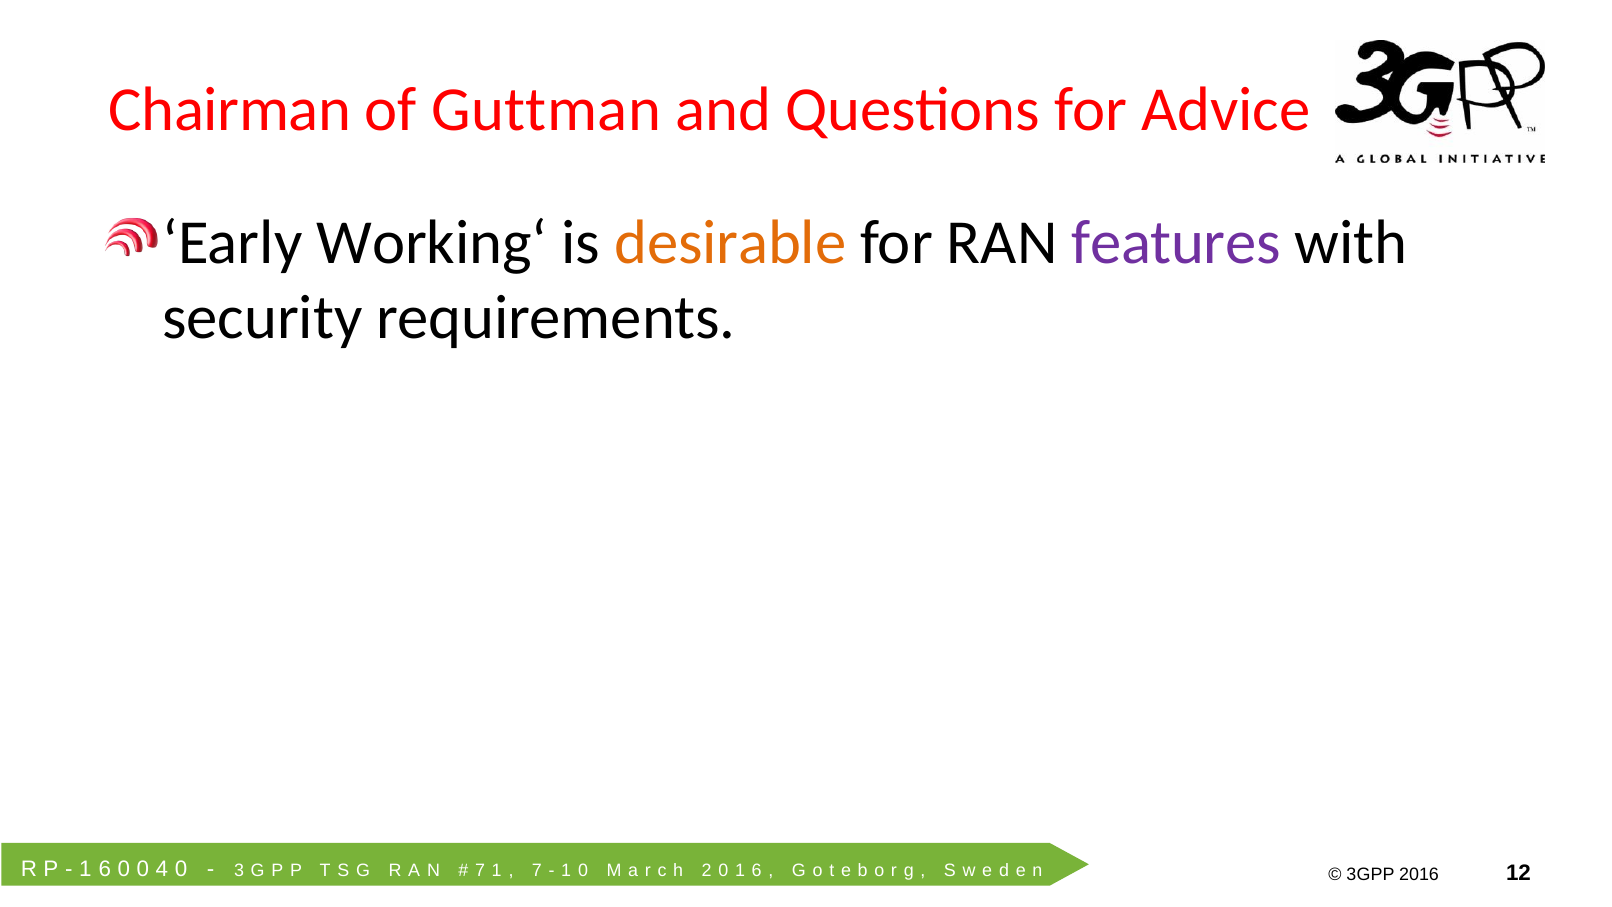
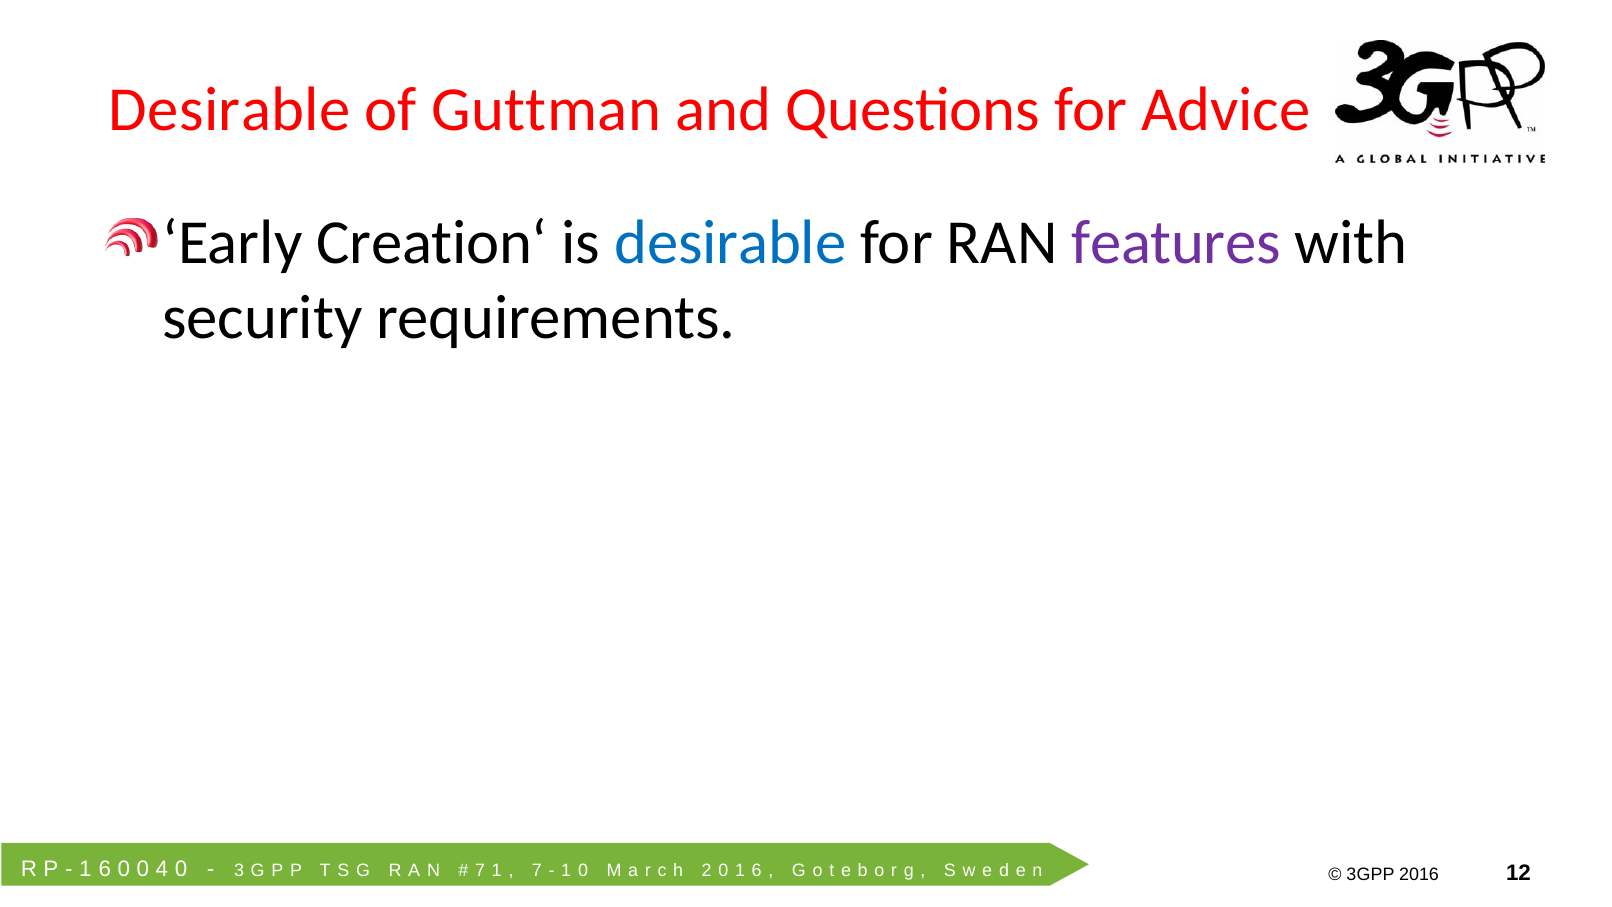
Chairman at (230, 110): Chairman -> Desirable
Working‘: Working‘ -> Creation‘
desirable at (730, 242) colour: orange -> blue
